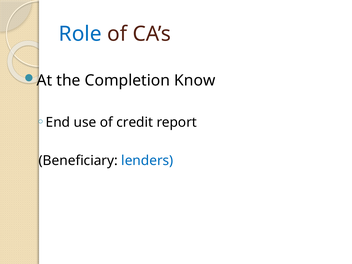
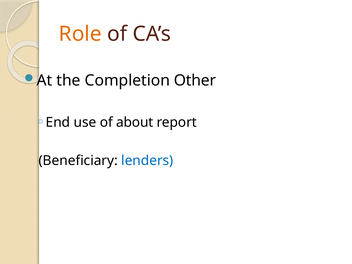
Role colour: blue -> orange
Know: Know -> Other
credit: credit -> about
